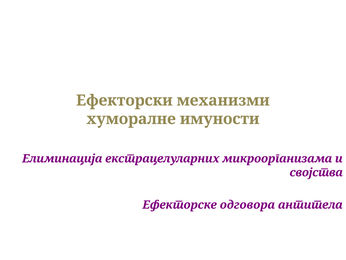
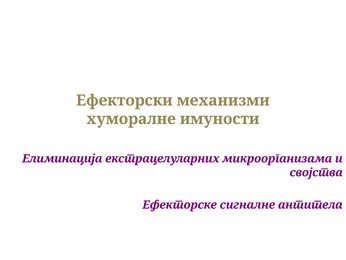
одговора: одговора -> сигналне
